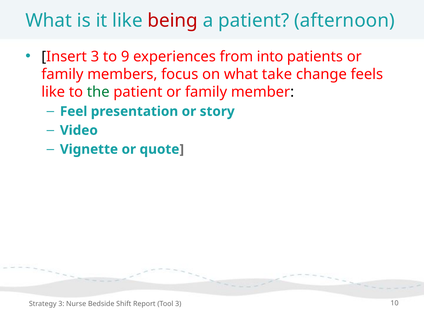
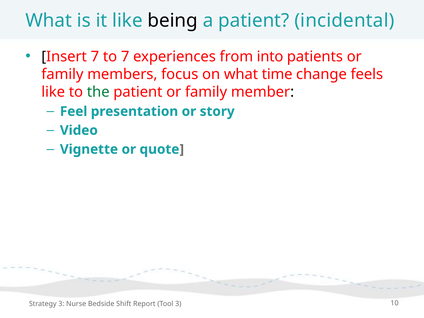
being colour: red -> black
afternoon: afternoon -> incidental
Insert 3: 3 -> 7
to 9: 9 -> 7
take: take -> time
